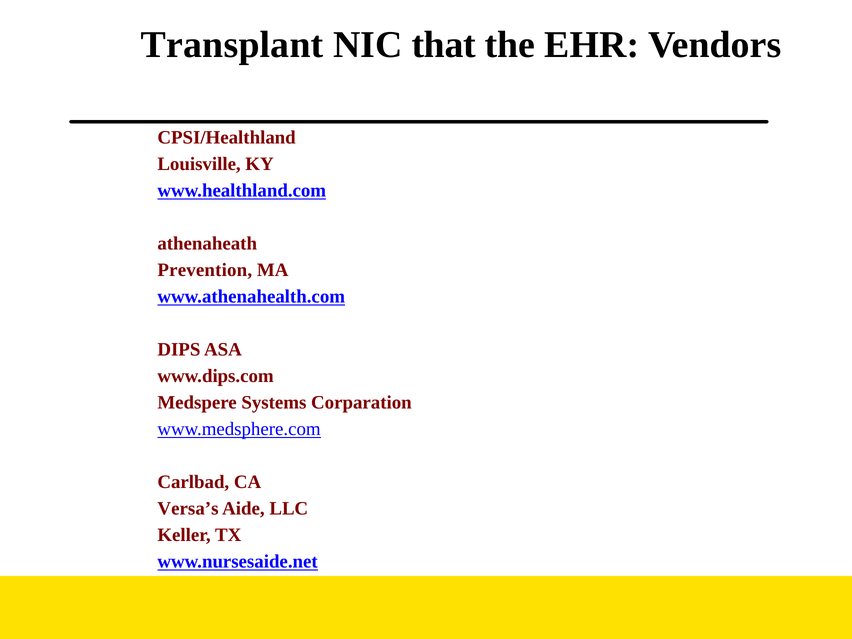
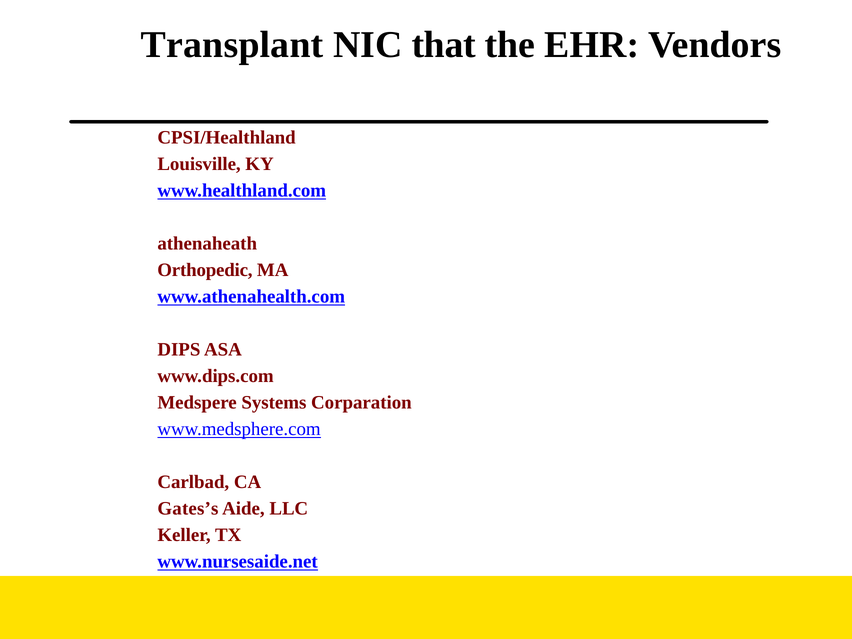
Prevention: Prevention -> Orthopedic
Versa’s: Versa’s -> Gates’s
